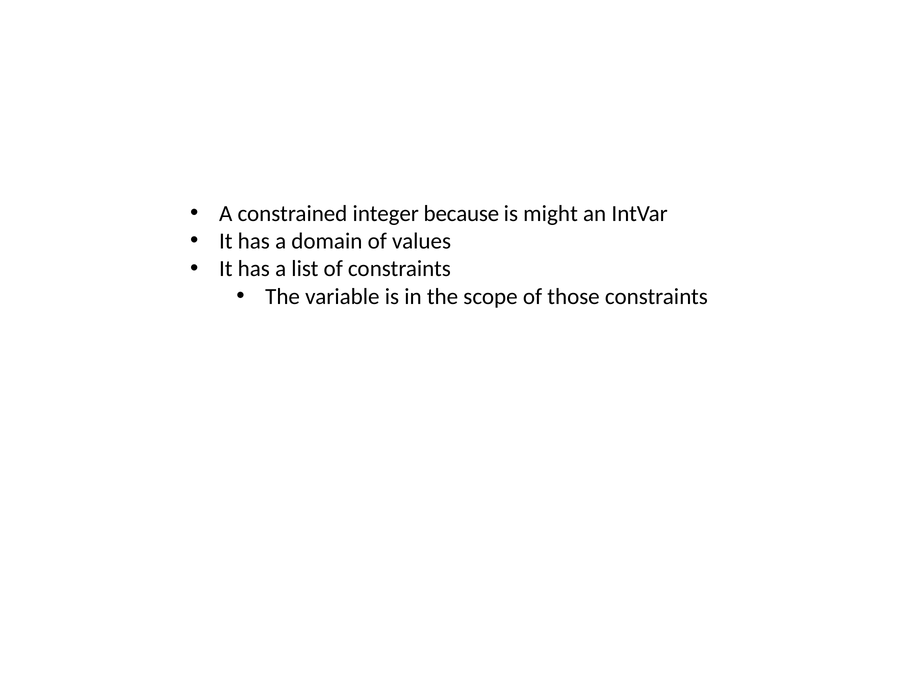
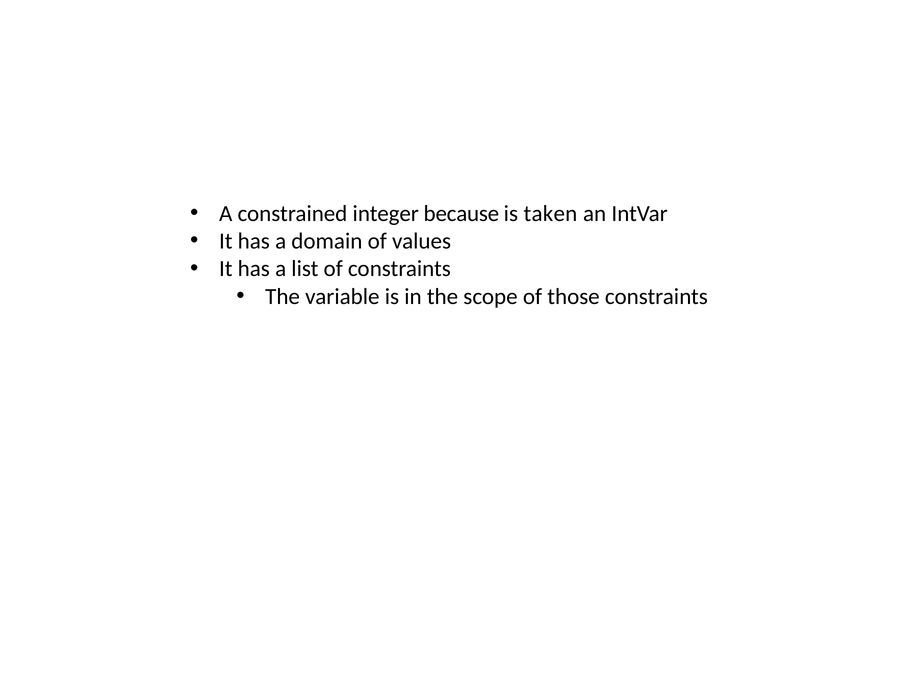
might: might -> taken
